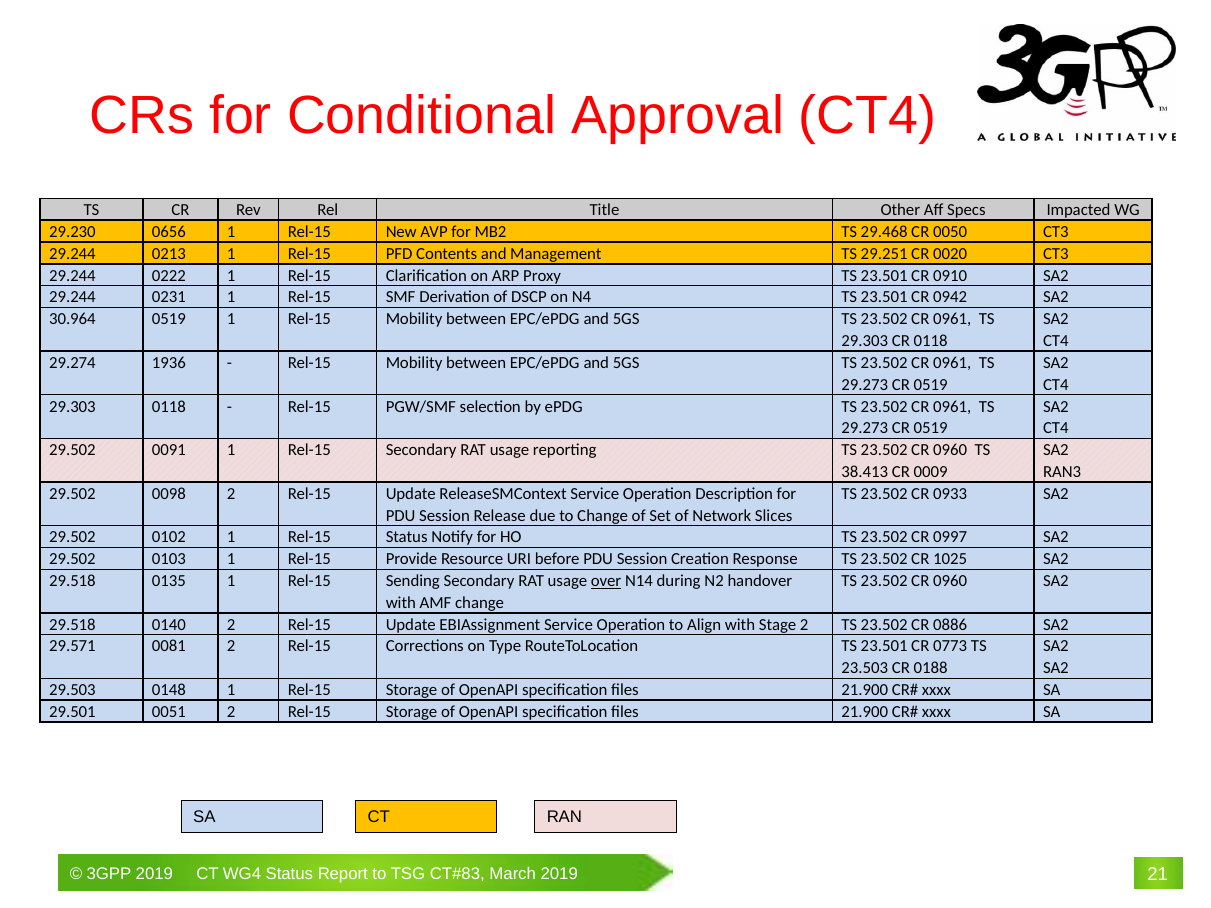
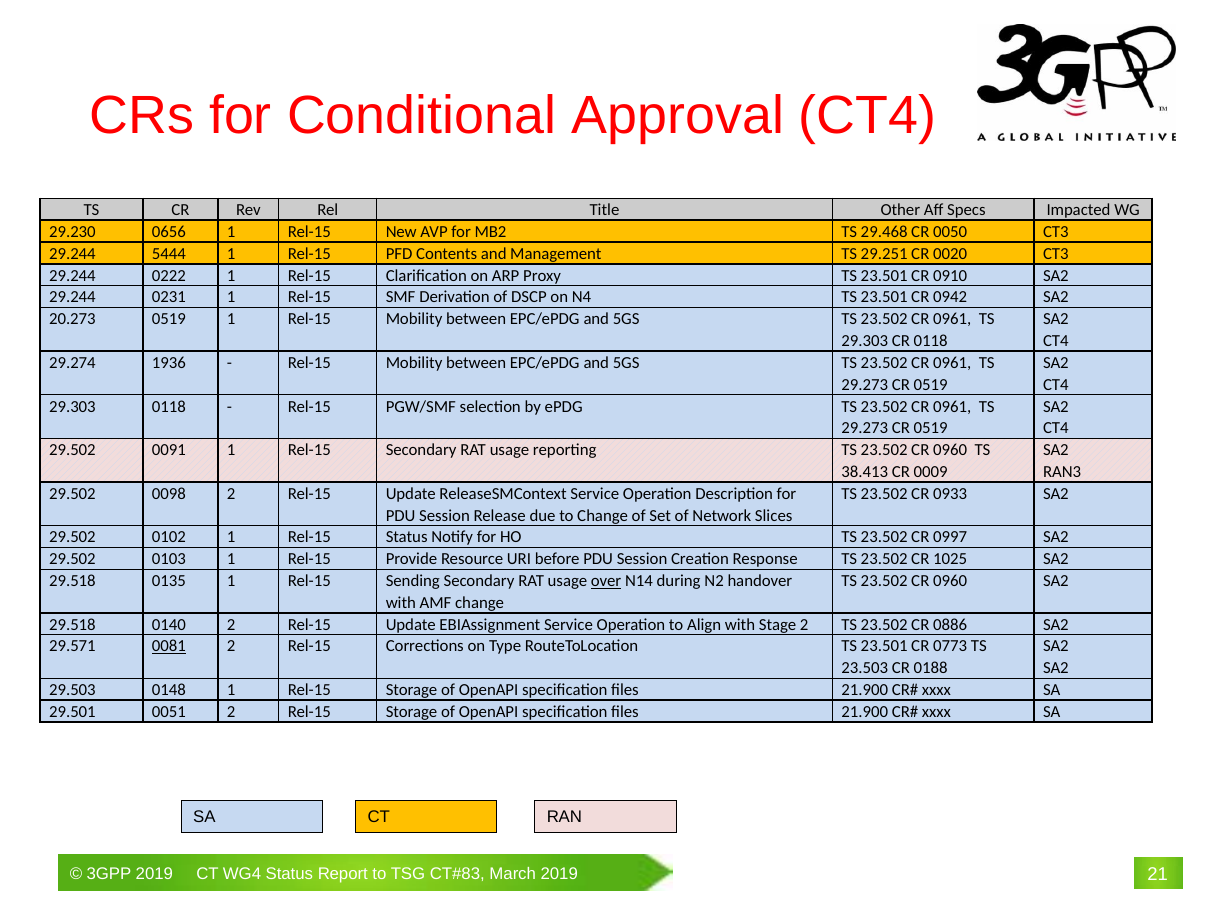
0213: 0213 -> 5444
30.964: 30.964 -> 20.273
0081 underline: none -> present
